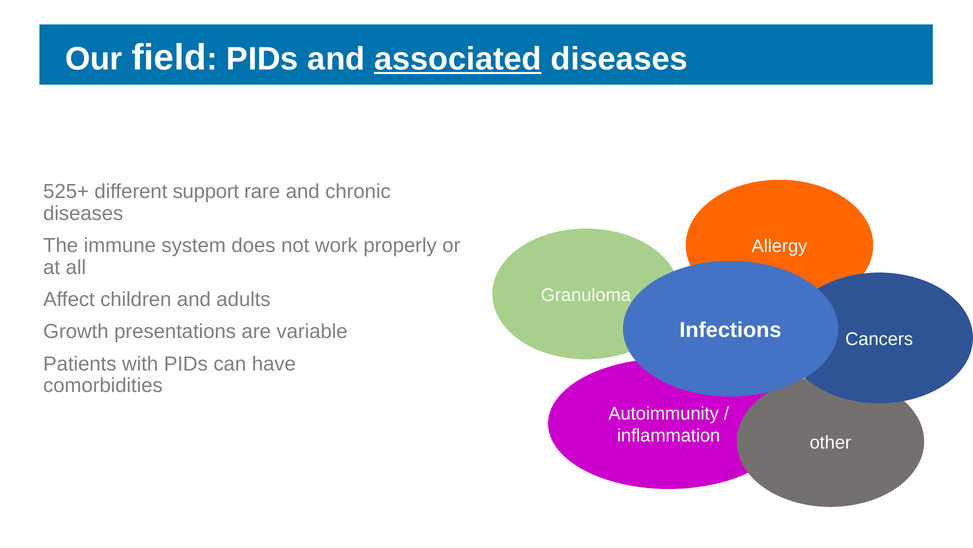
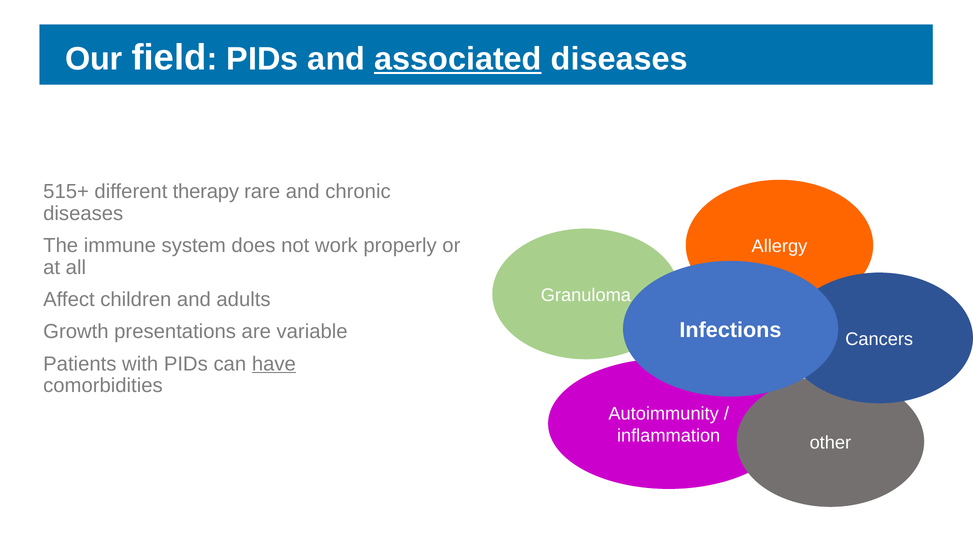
525+: 525+ -> 515+
support: support -> therapy
have underline: none -> present
